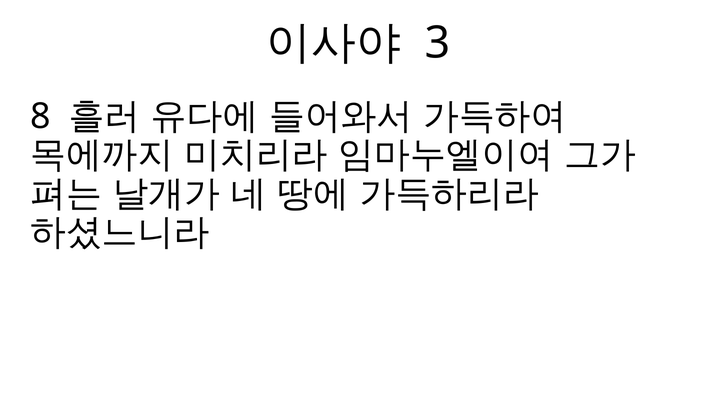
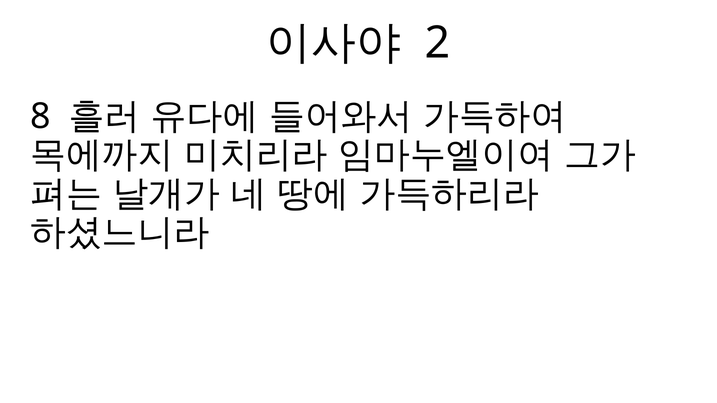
3: 3 -> 2
